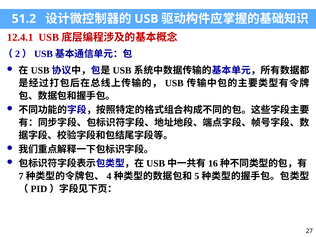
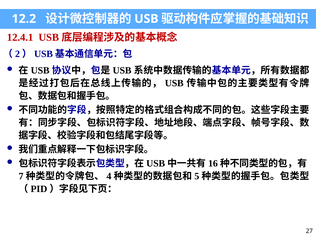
51.2: 51.2 -> 12.2
